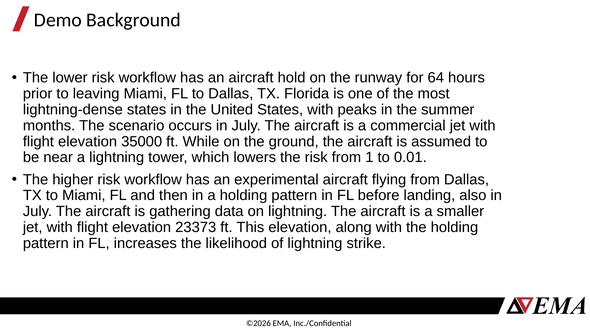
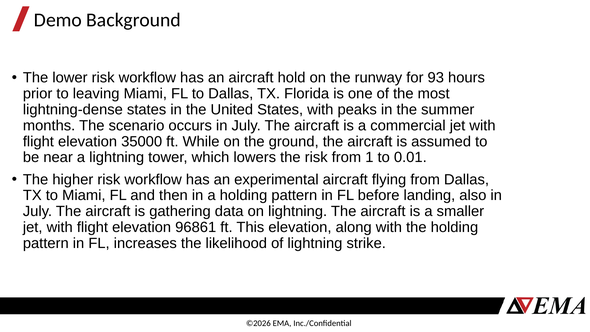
64: 64 -> 93
23373: 23373 -> 96861
